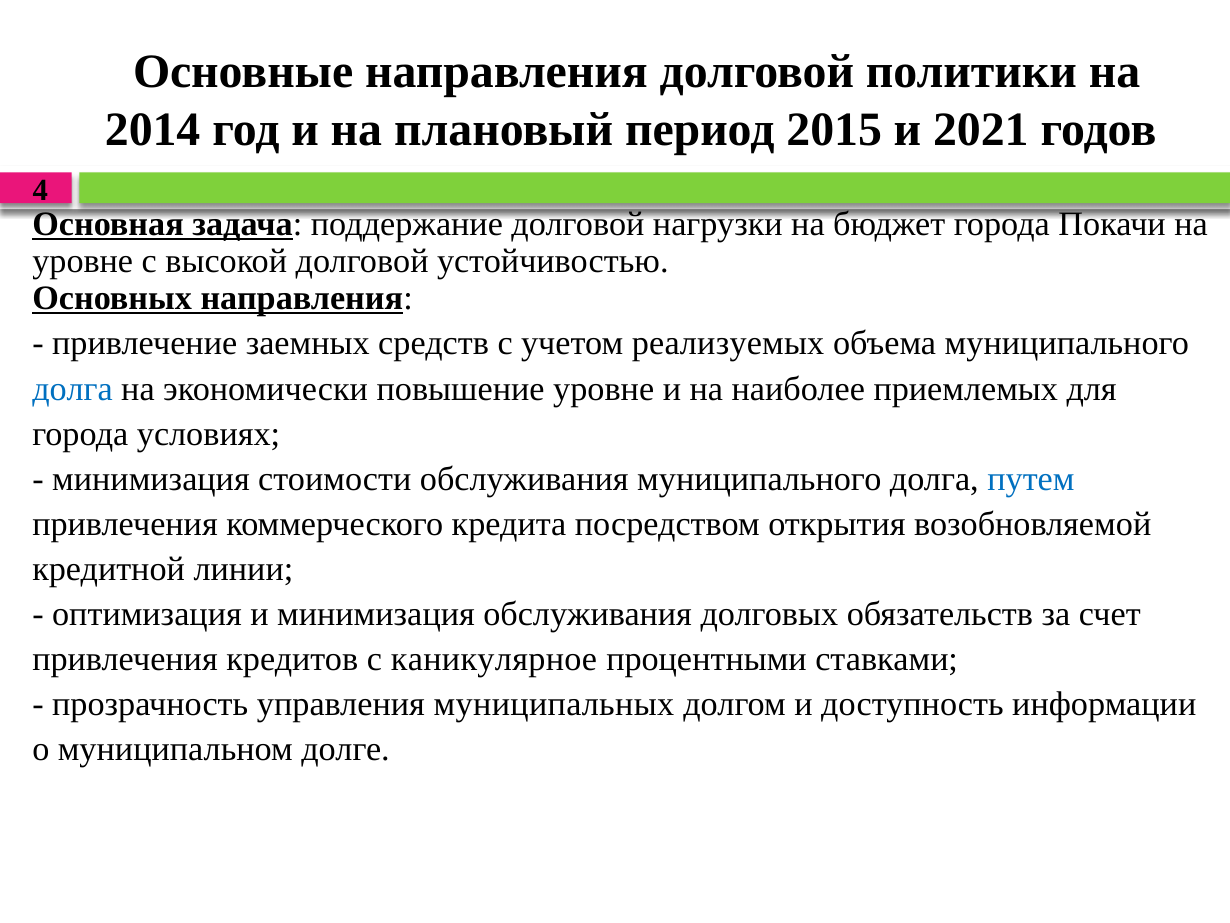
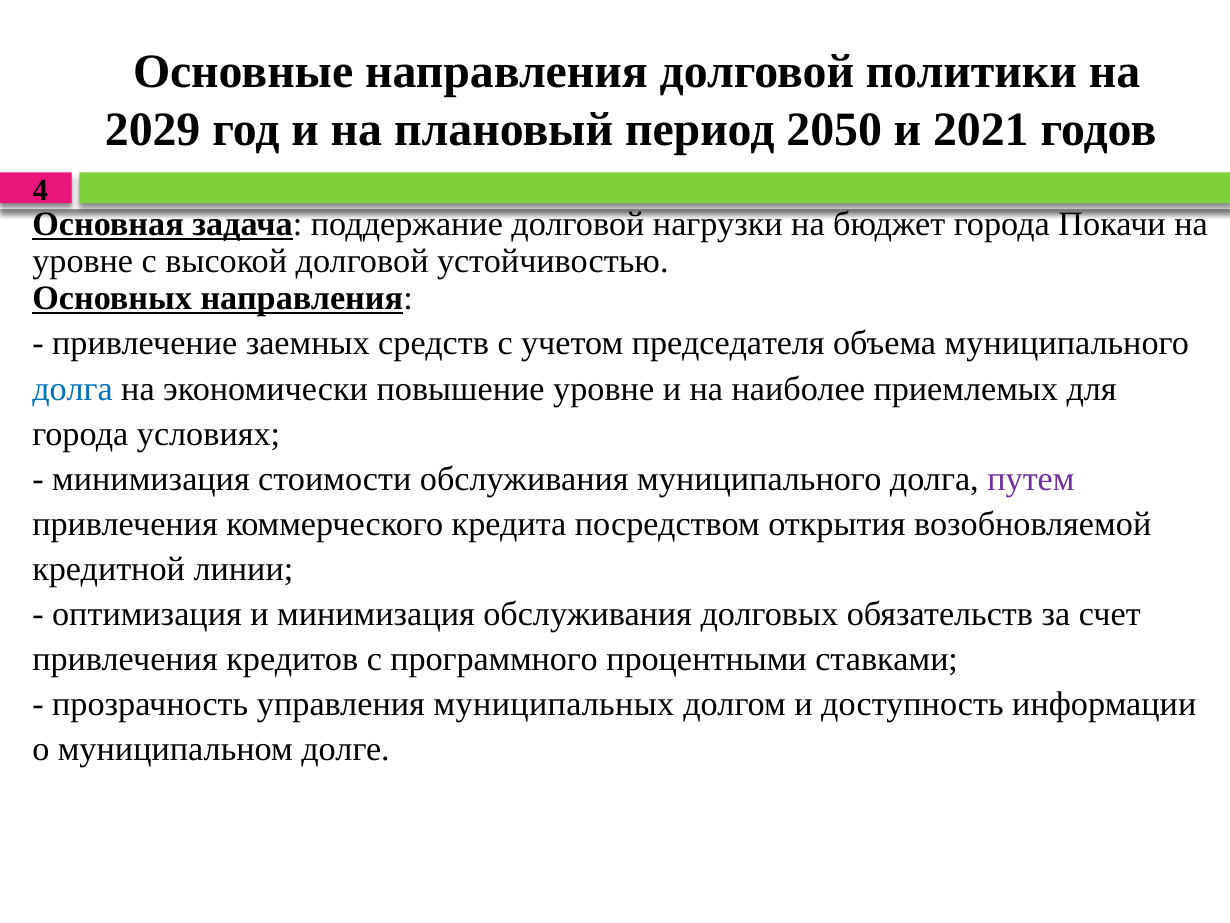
2014: 2014 -> 2029
2015: 2015 -> 2050
реализуемых: реализуемых -> председателя
путем colour: blue -> purple
каникулярное: каникулярное -> программного
